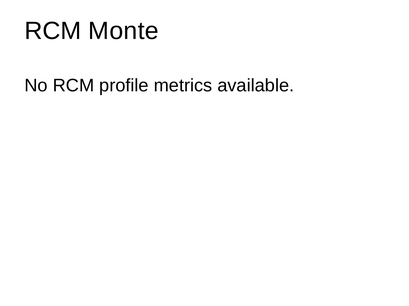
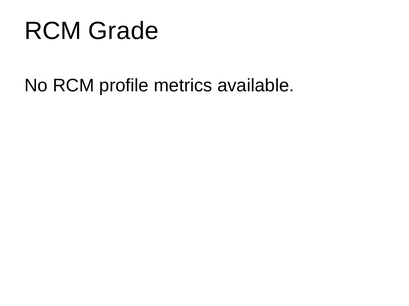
Monte: Monte -> Grade
